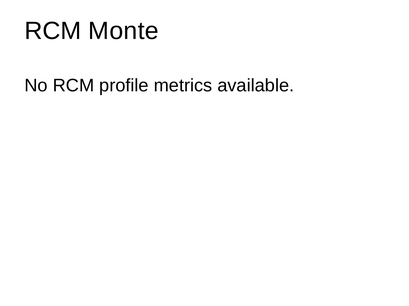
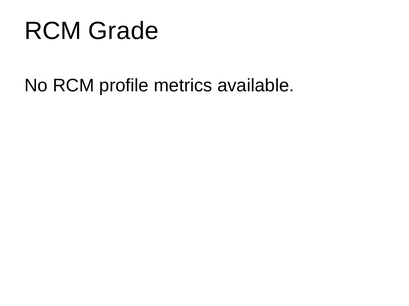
Monte: Monte -> Grade
